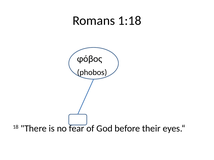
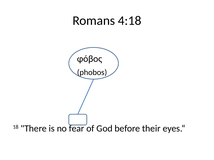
1:18: 1:18 -> 4:18
